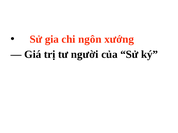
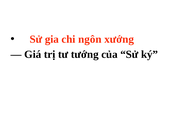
người: người -> tướng
